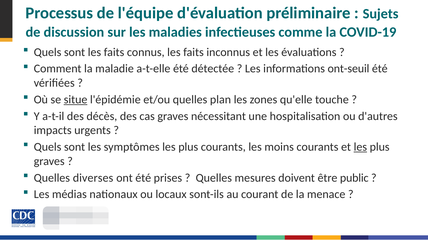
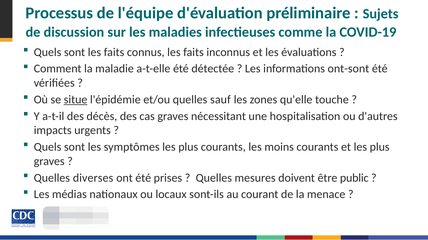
ont-seuil: ont-seuil -> ont-sont
plan: plan -> sauf
les at (360, 147) underline: present -> none
